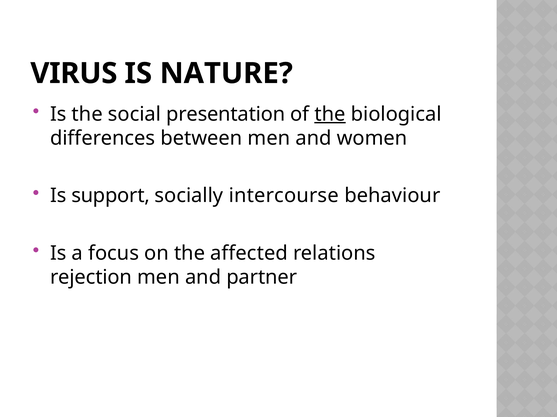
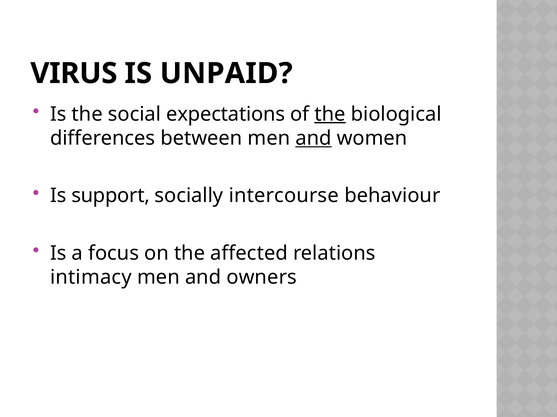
NATURE: NATURE -> UNPAID
presentation: presentation -> expectations
and at (313, 138) underline: none -> present
rejection: rejection -> intimacy
partner: partner -> owners
